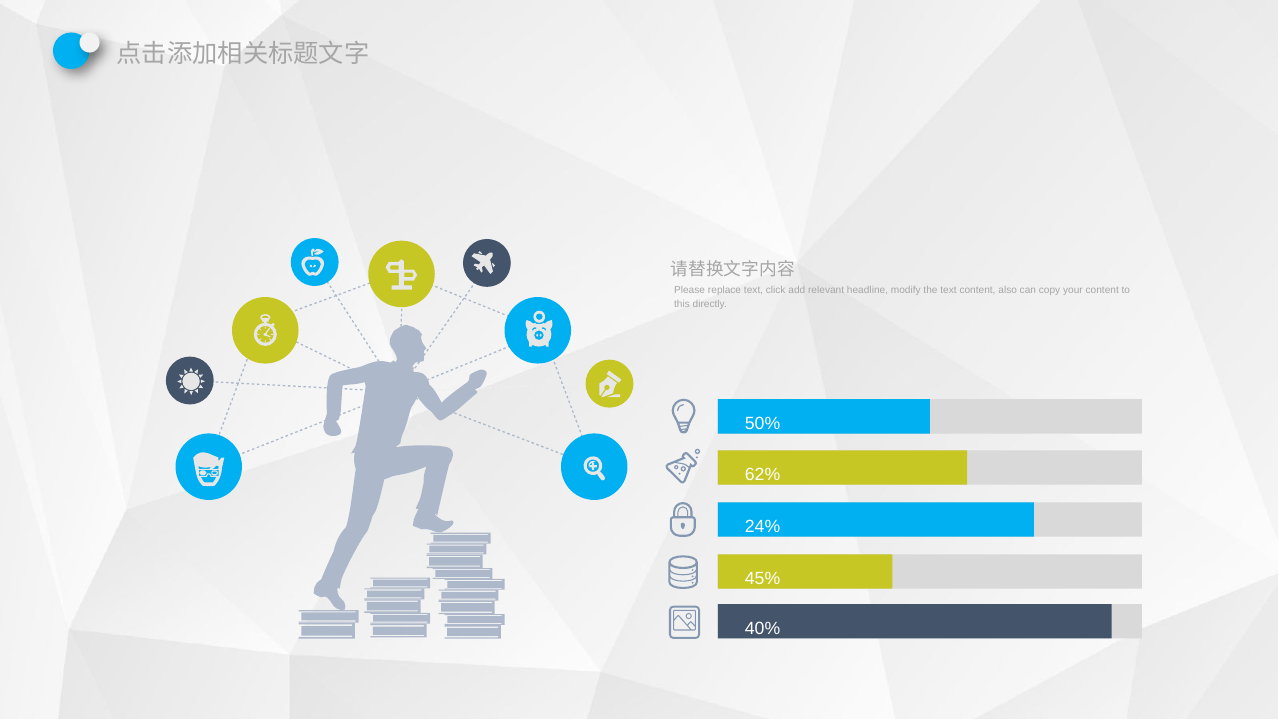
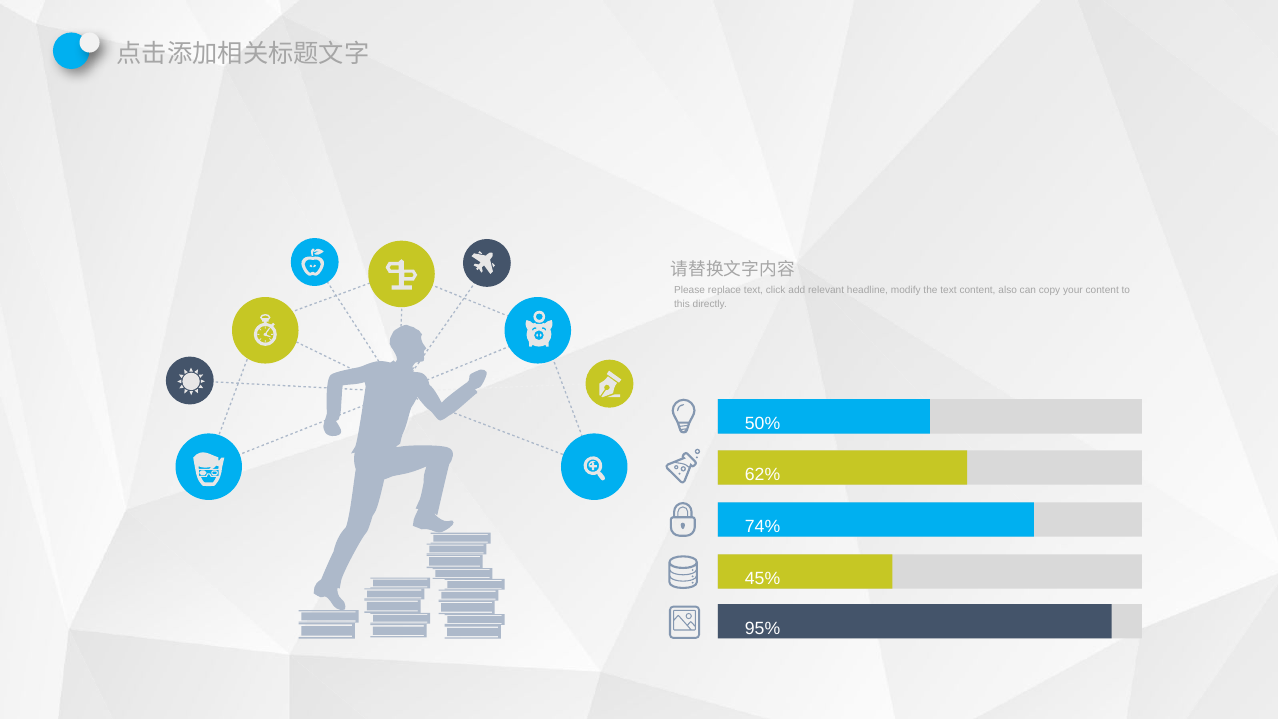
24%: 24% -> 74%
40%: 40% -> 95%
